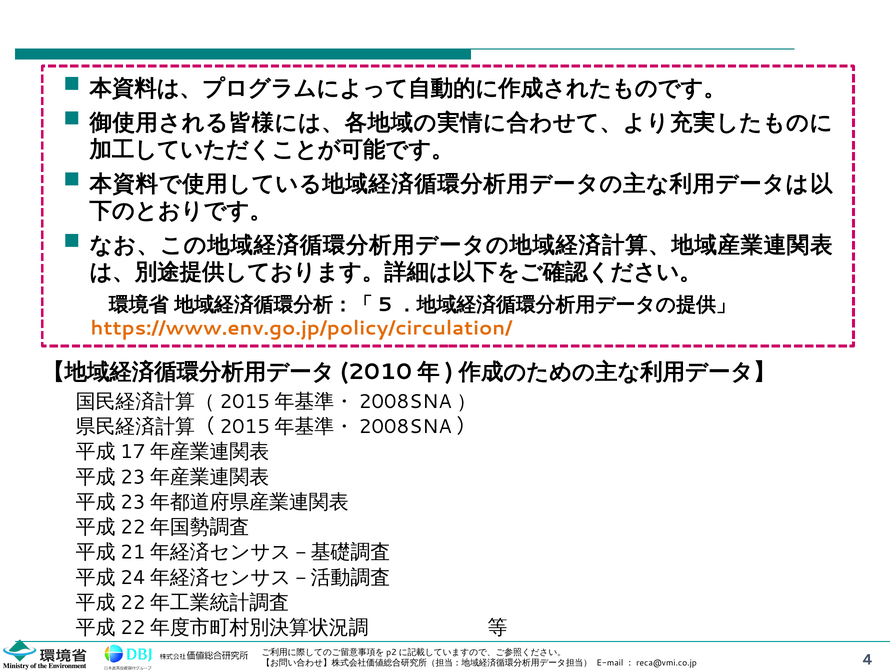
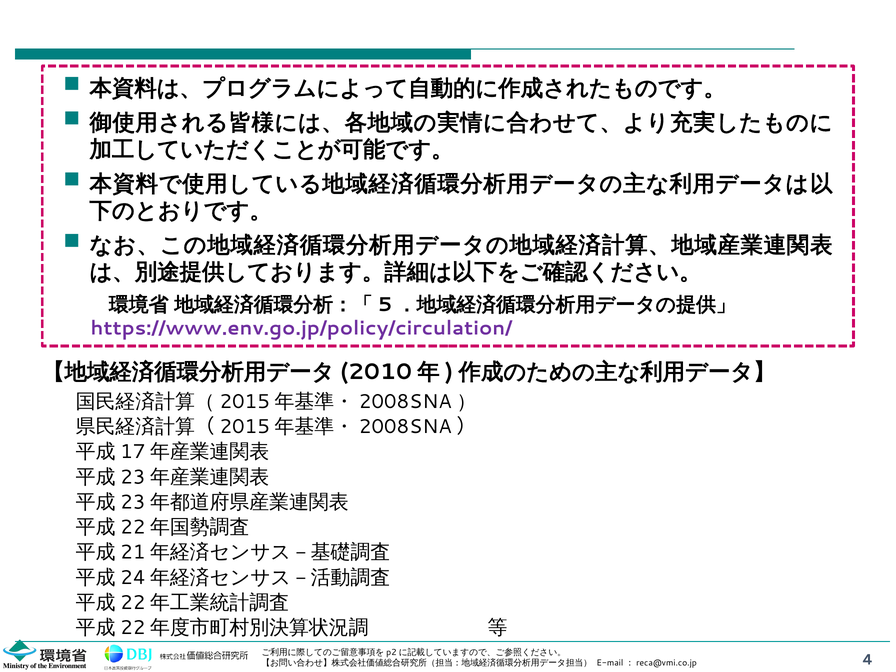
https://www.env.go.jp/policy/circulation/ colour: orange -> purple
